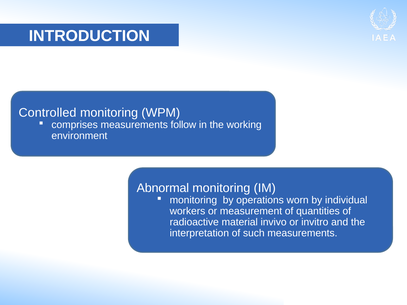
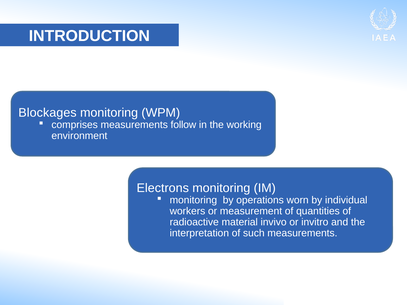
Controlled: Controlled -> Blockages
Abnormal: Abnormal -> Electrons
